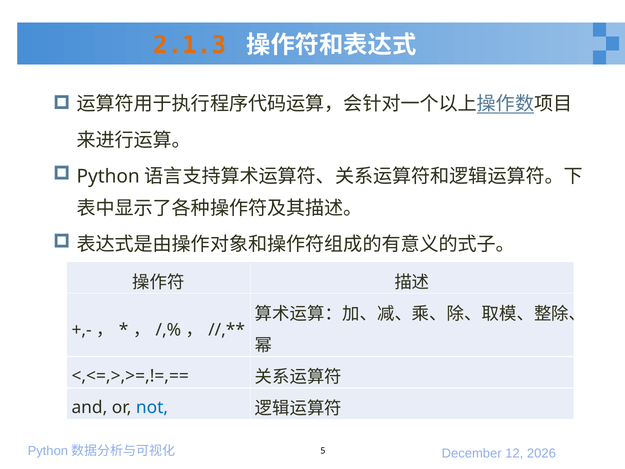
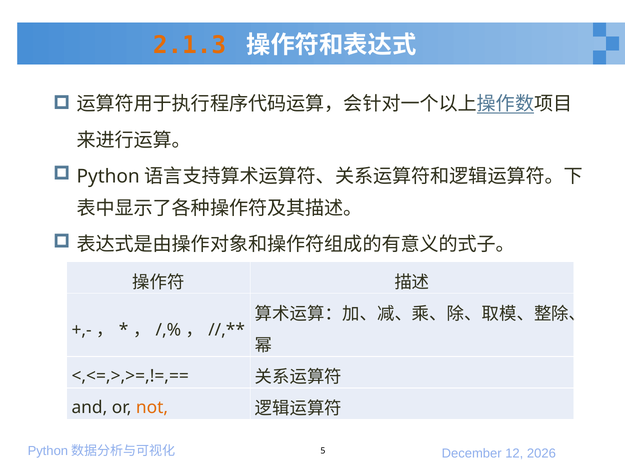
not colour: blue -> orange
